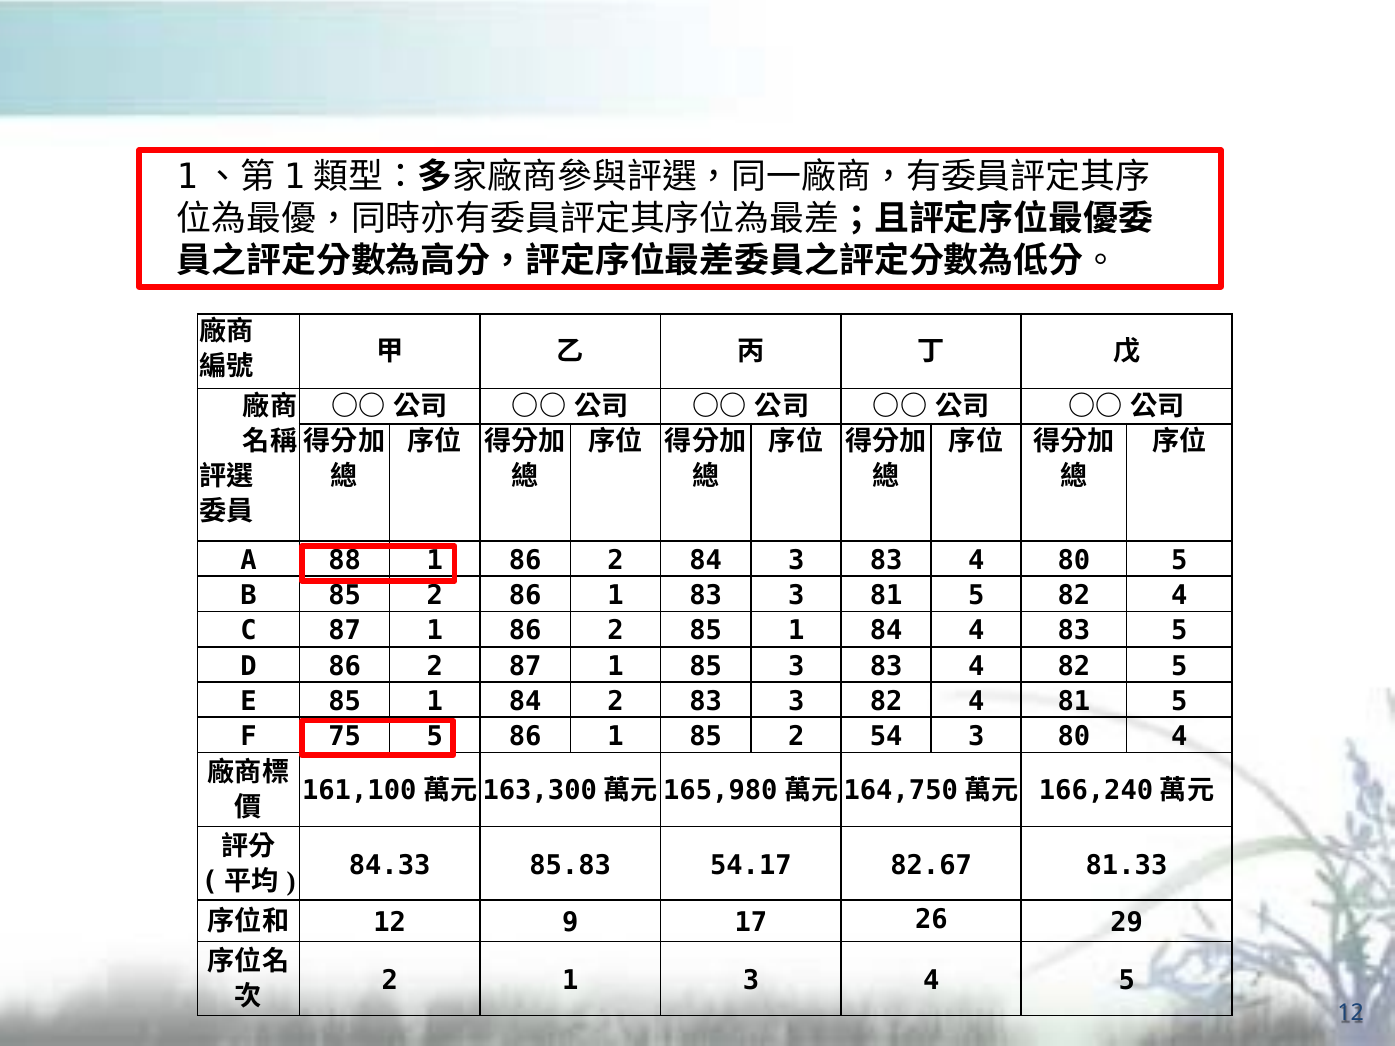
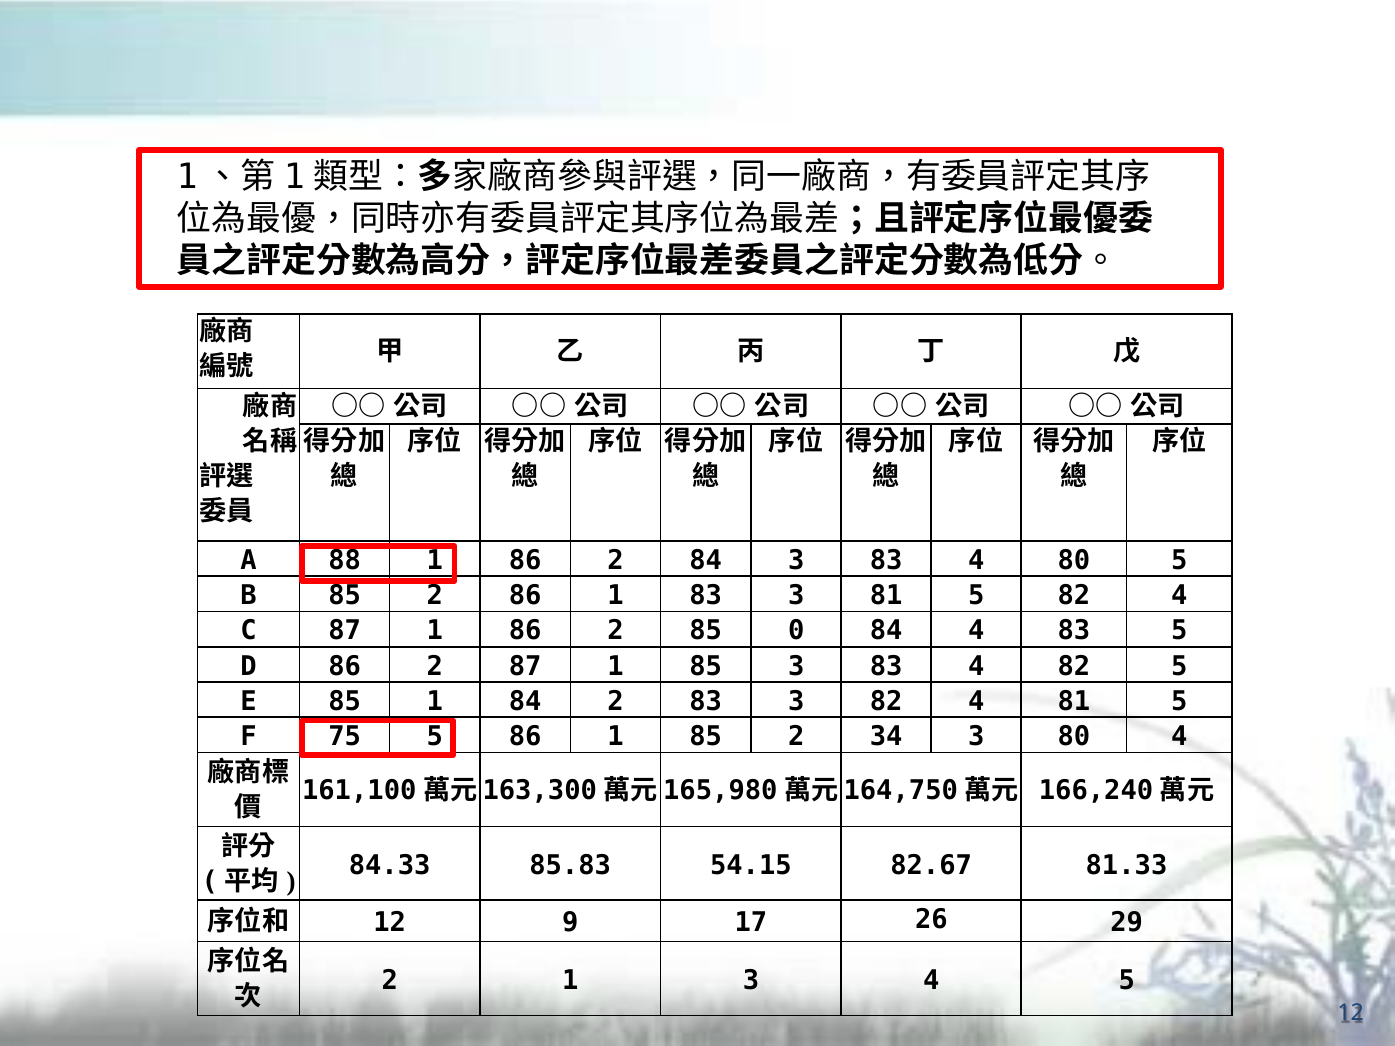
2 85 1: 1 -> 0
54: 54 -> 34
54.17: 54.17 -> 54.15
